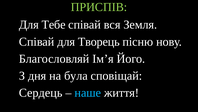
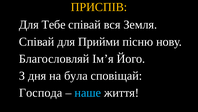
ПРИСПІВ colour: light green -> yellow
Творець: Творець -> Прийми
Сердець: Сердець -> Господа
